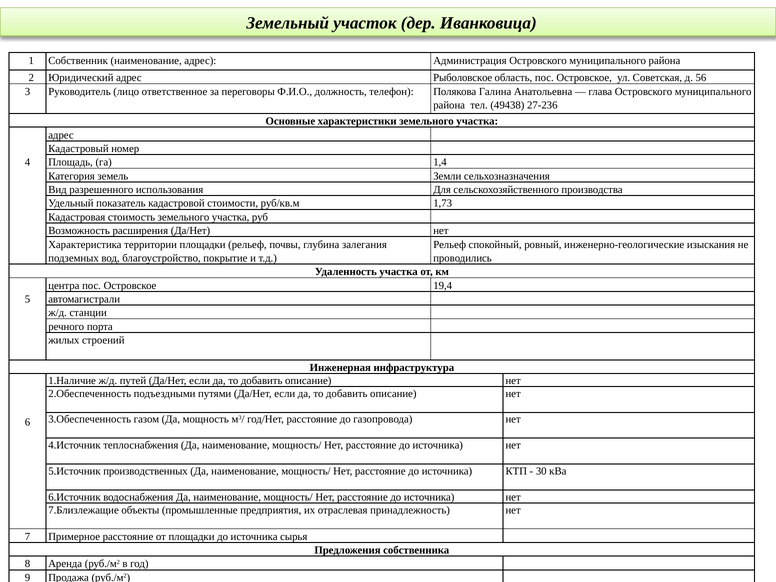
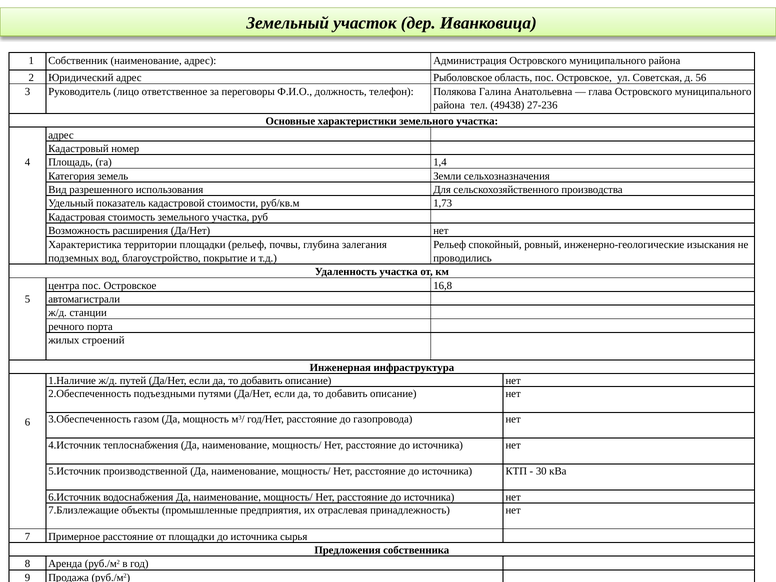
19,4: 19,4 -> 16,8
производственных: производственных -> производственной
